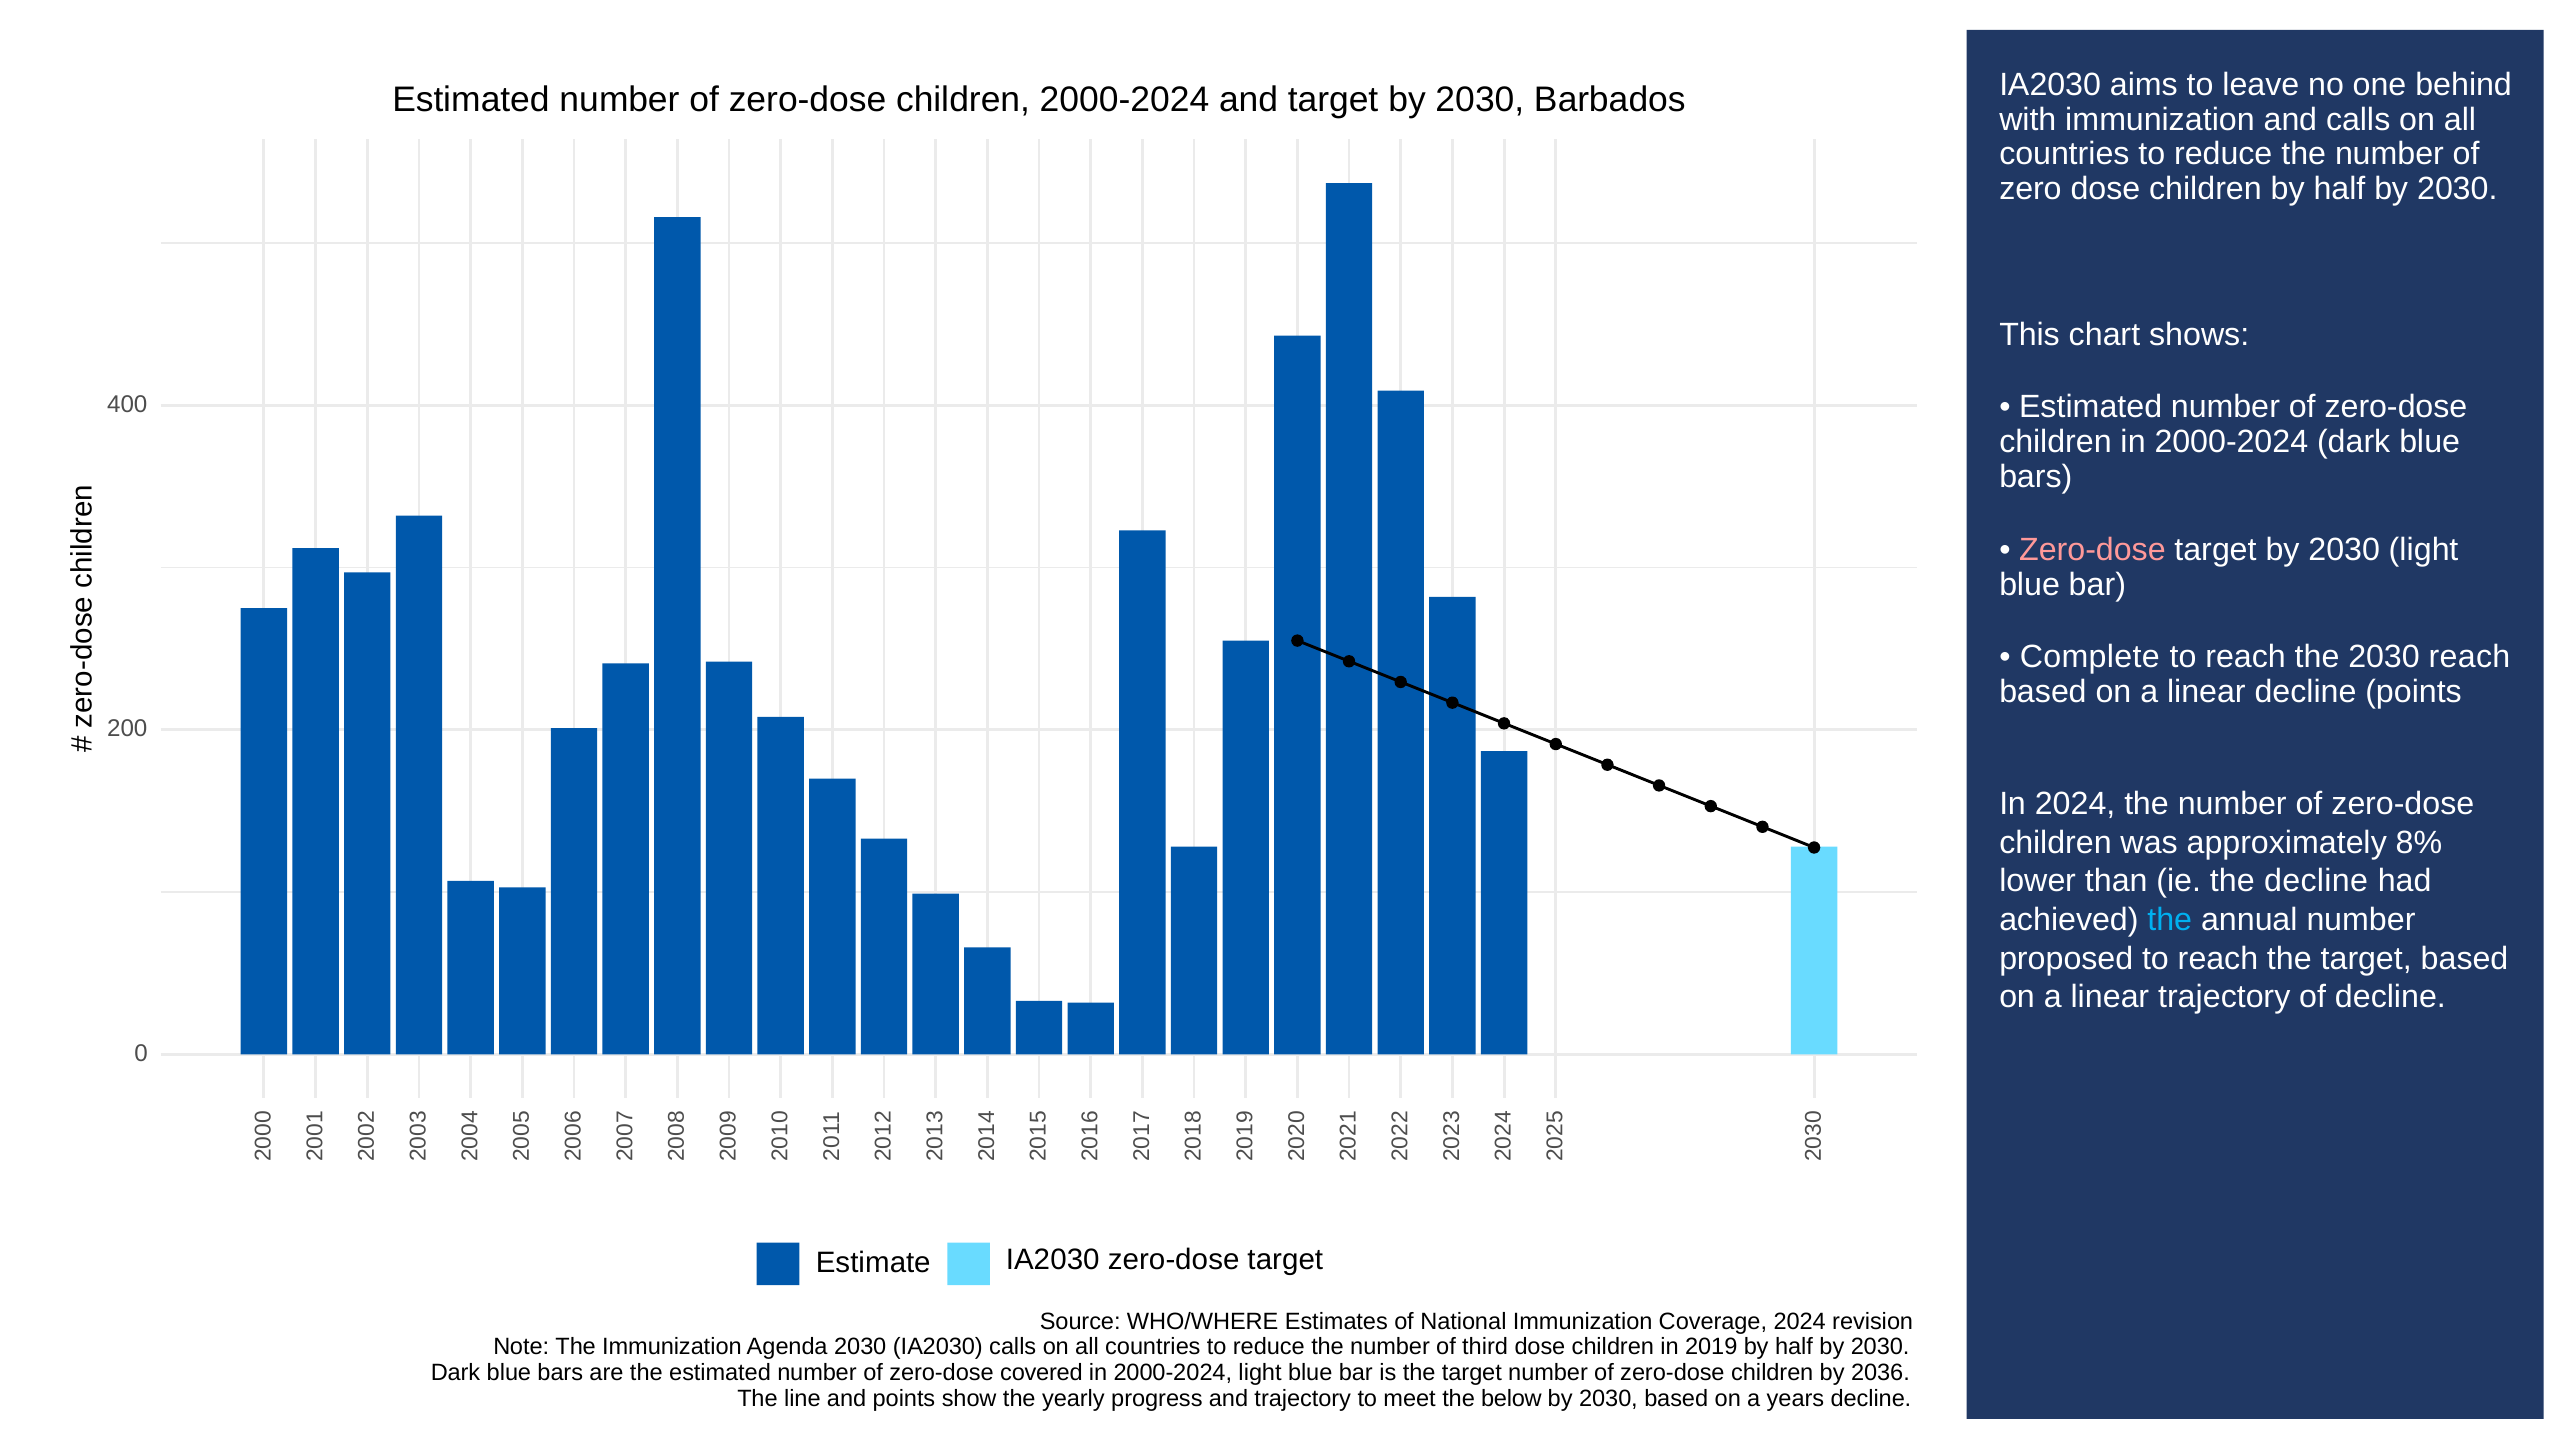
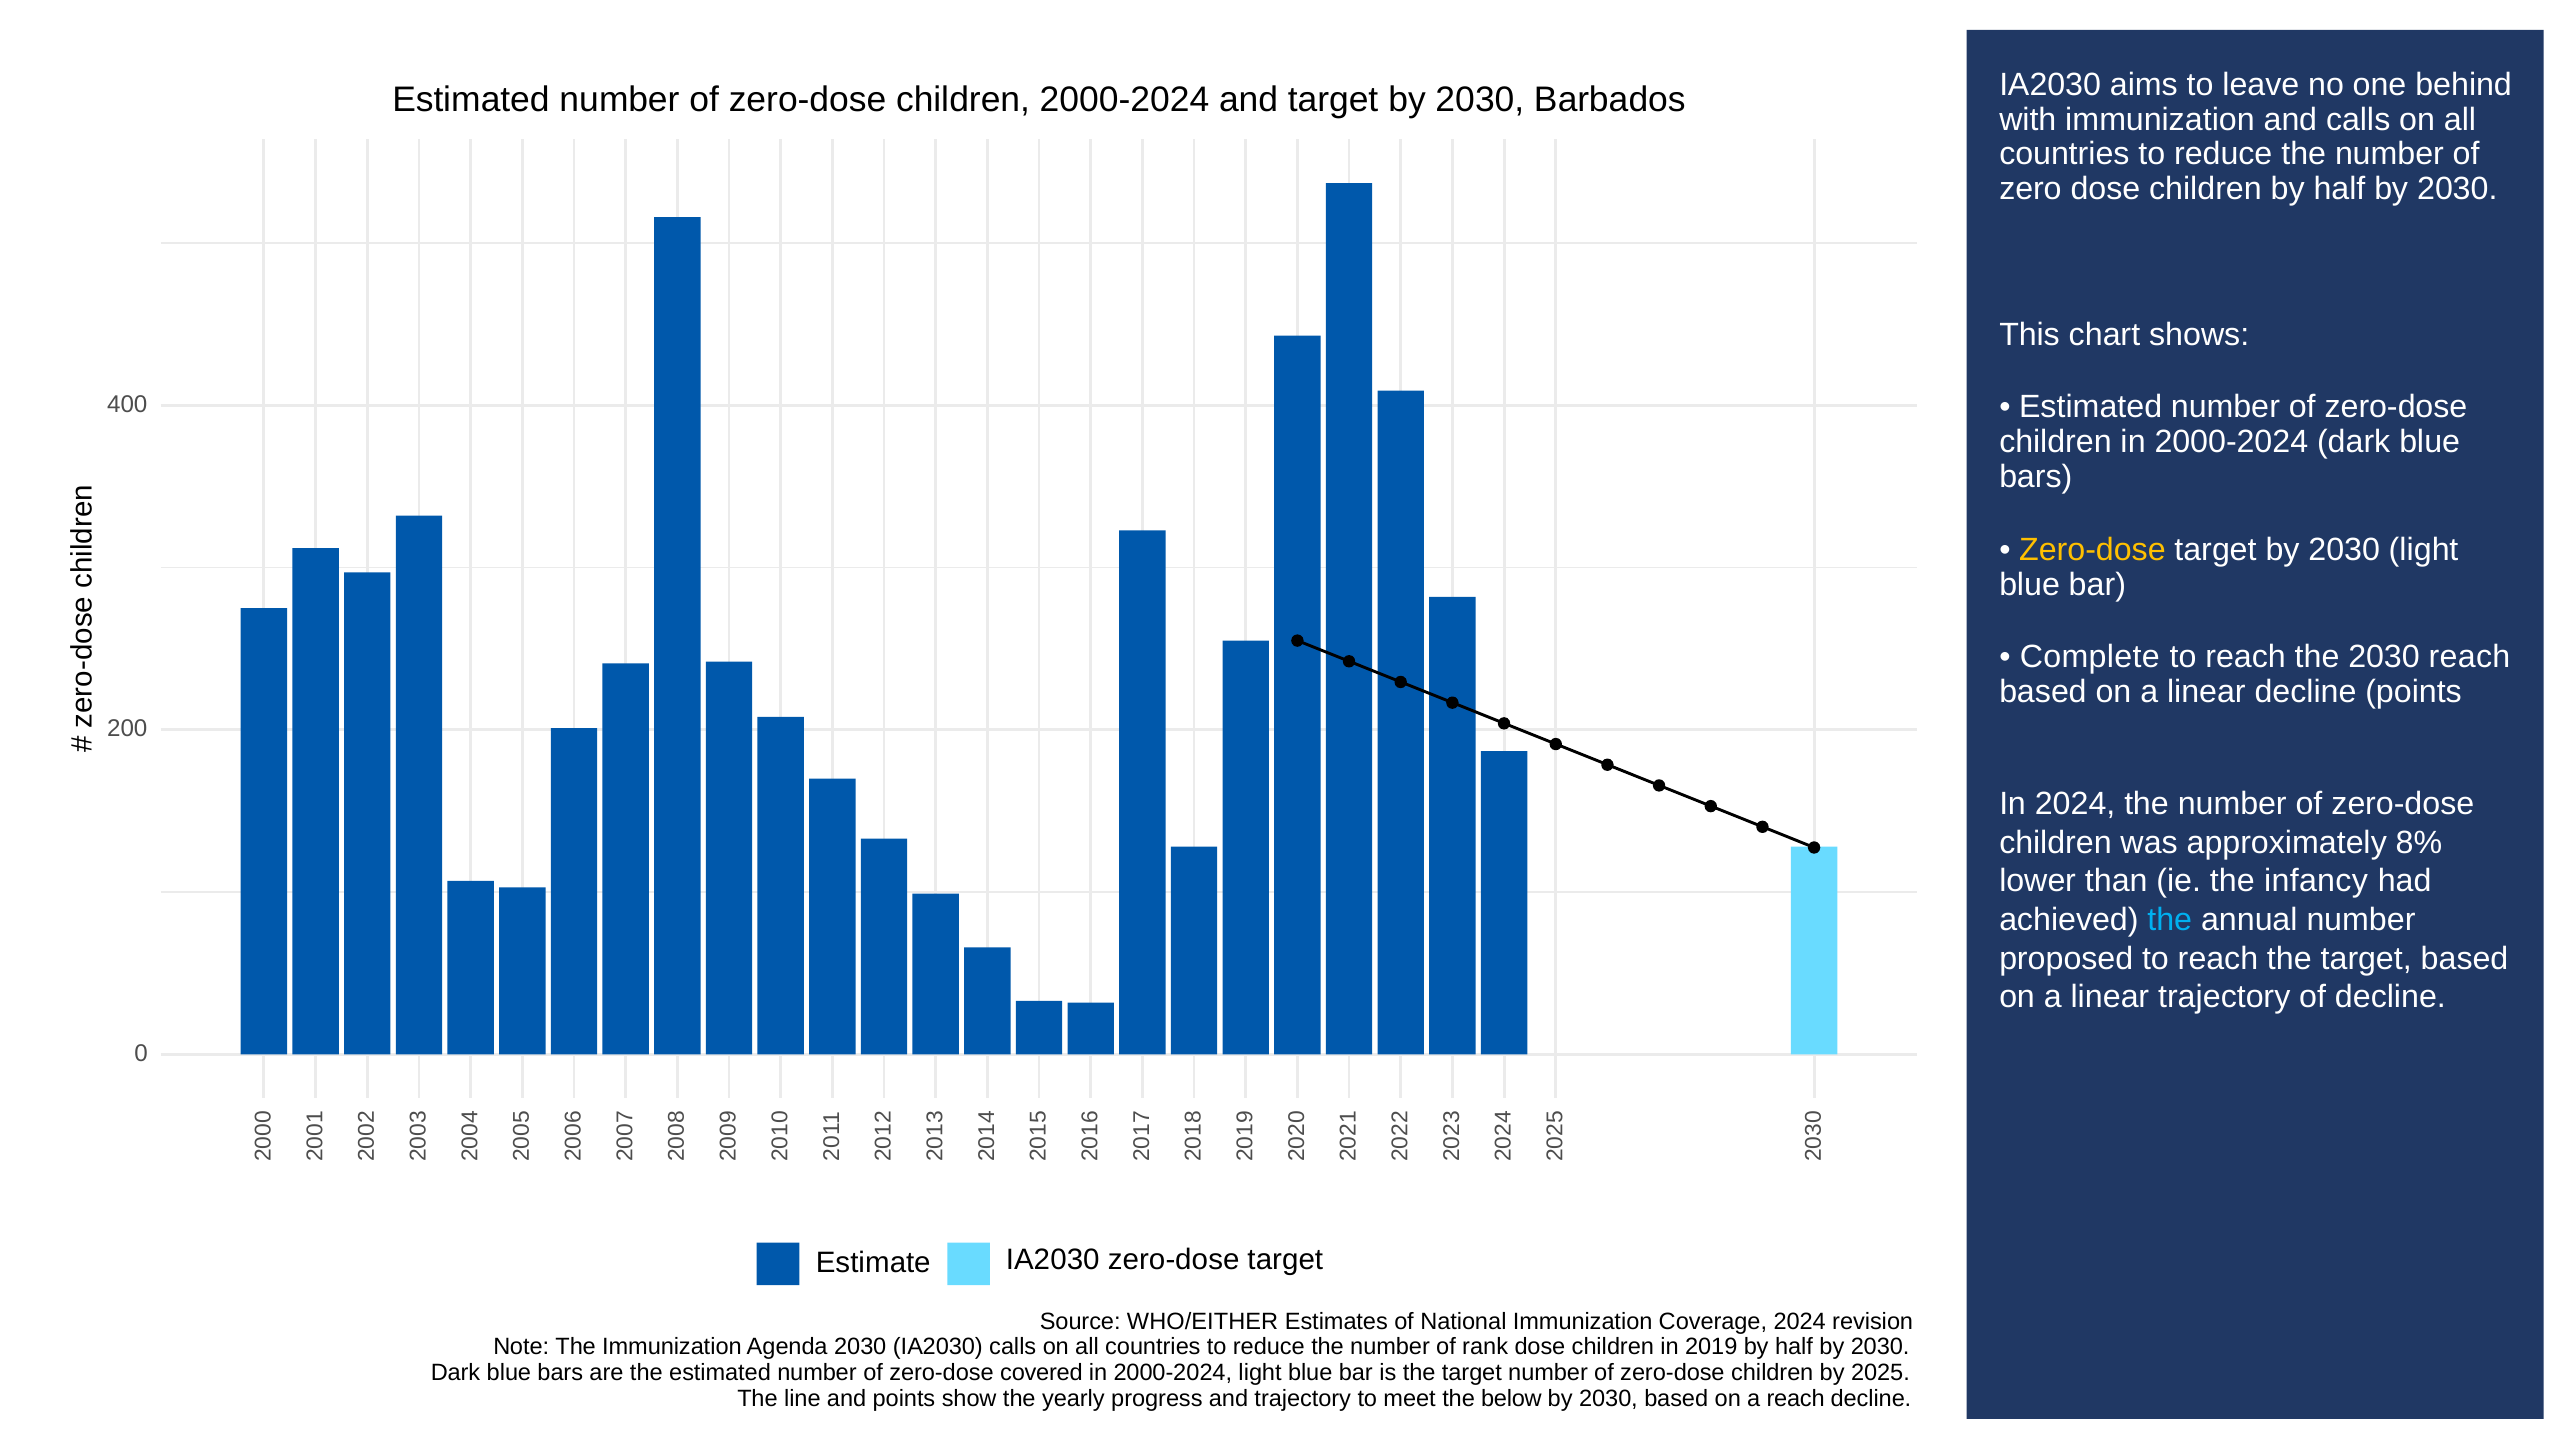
Zero-dose at (2092, 550) colour: pink -> yellow
the decline: decline -> infancy
WHO/WHERE: WHO/WHERE -> WHO/EITHER
third: third -> rank
2036: 2036 -> 2025
a years: years -> reach
